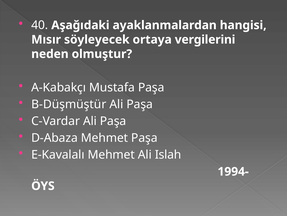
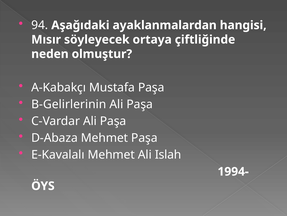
40: 40 -> 94
vergilerini: vergilerini -> çiftliğinde
B-Düşmüştür: B-Düşmüştür -> B-Gelirlerinin
